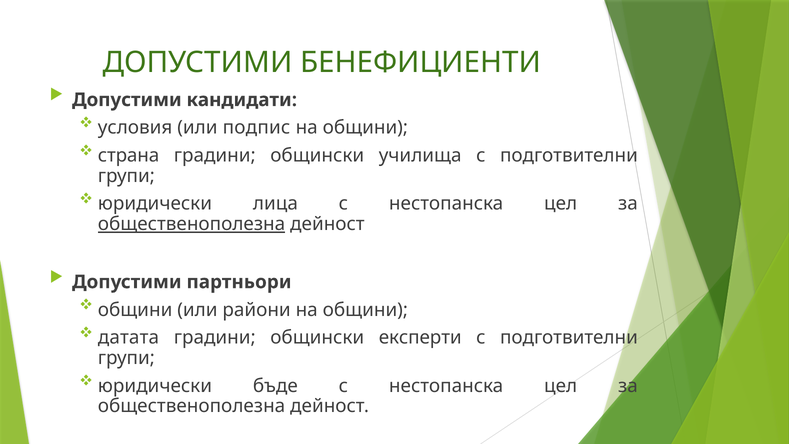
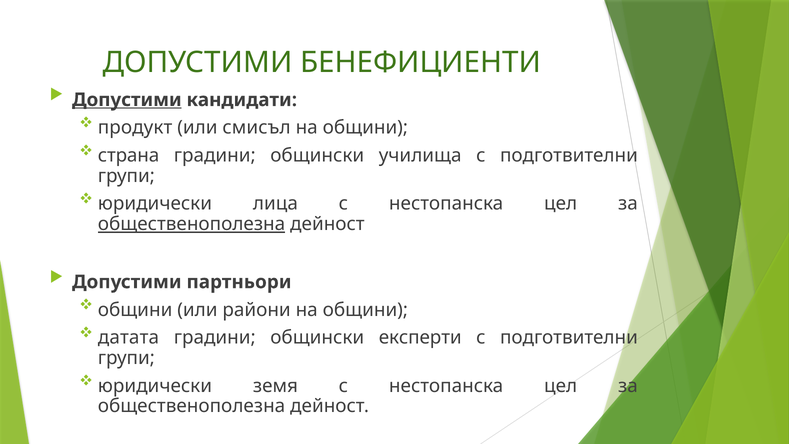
Допустими at (127, 100) underline: none -> present
условия: условия -> продукт
подпис: подпис -> смисъл
бъде: бъде -> земя
